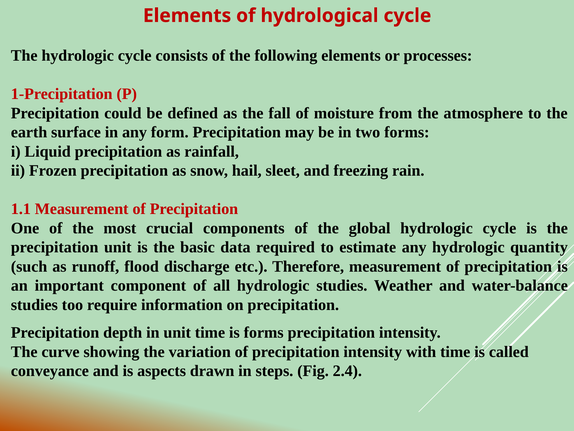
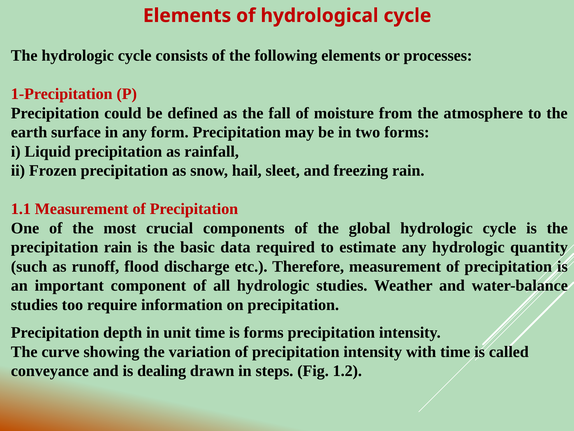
precipitation unit: unit -> rain
aspects: aspects -> dealing
2.4: 2.4 -> 1.2
